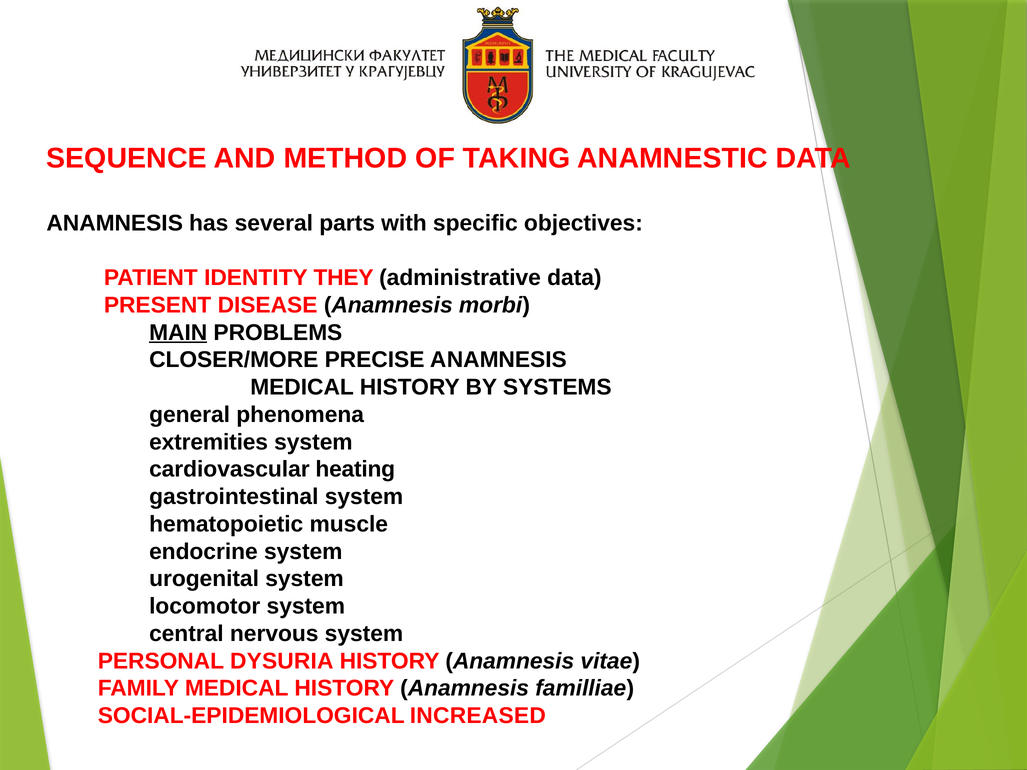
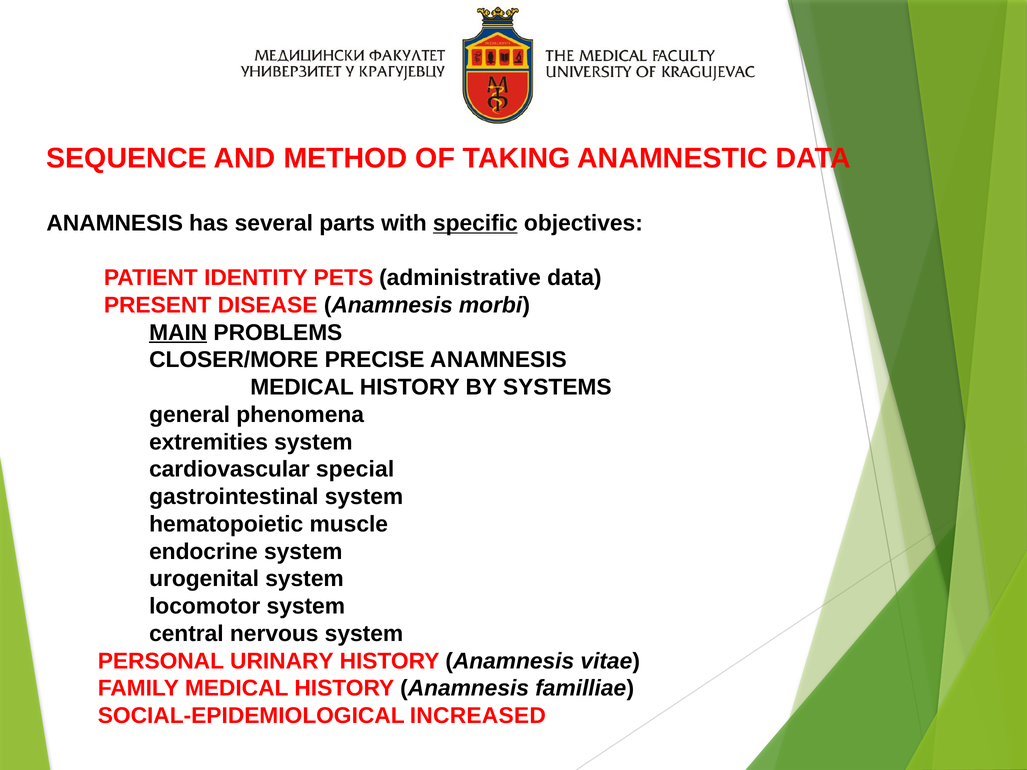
specific underline: none -> present
THEY: THEY -> PETS
heating: heating -> special
DYSURIA: DYSURIA -> URINARY
